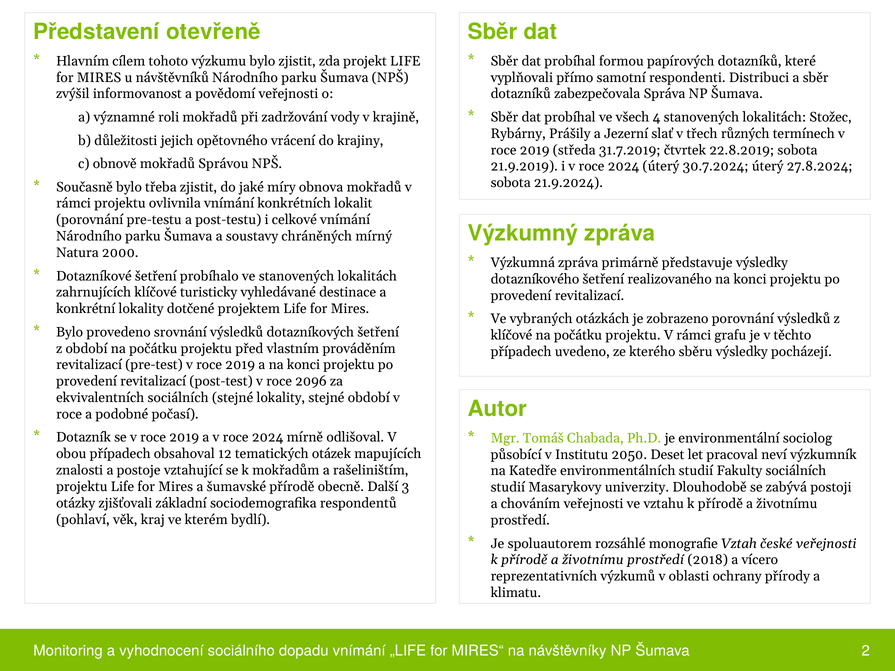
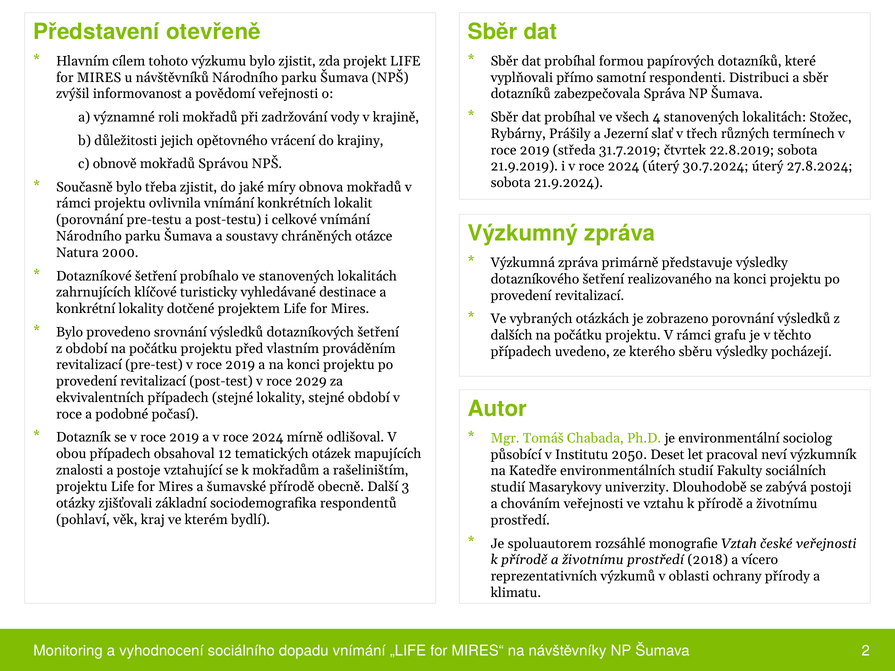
mírný: mírný -> otázce
klíčové at (512, 335): klíčové -> dalších
2096: 2096 -> 2029
ekvivalentních sociálních: sociálních -> případech
